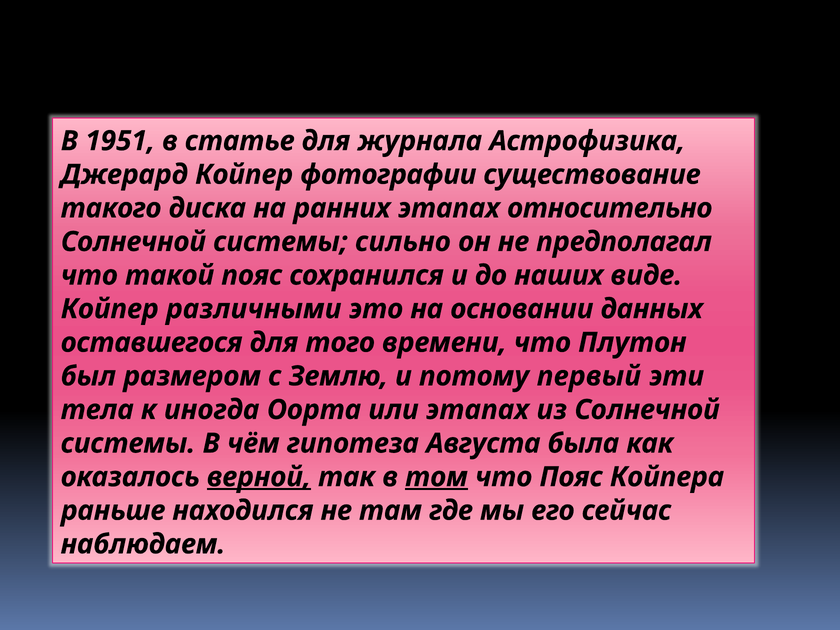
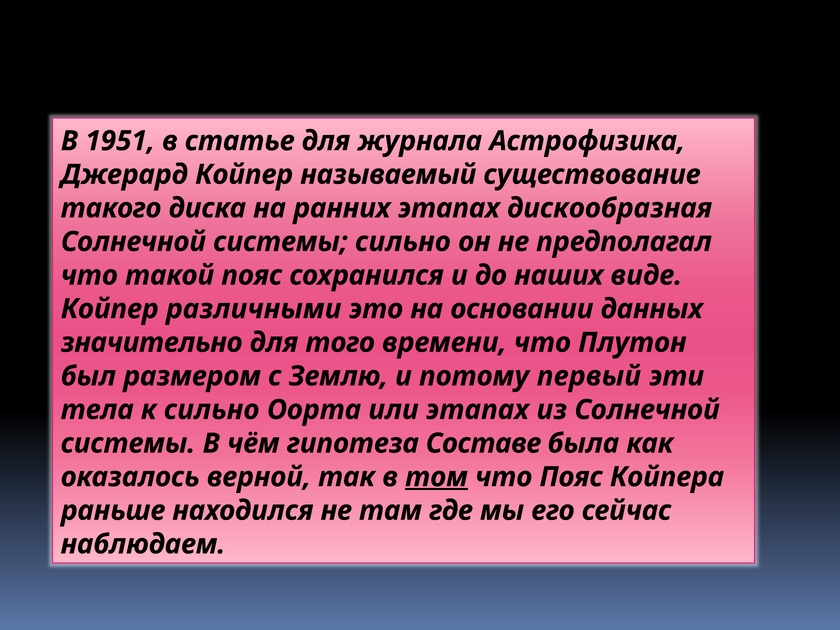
фотографии: фотографии -> называемый
относительно: относительно -> дискообразная
оставшегося: оставшегося -> значительно
к иногда: иногда -> сильно
Августа: Августа -> Составе
верной underline: present -> none
